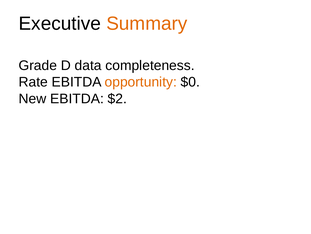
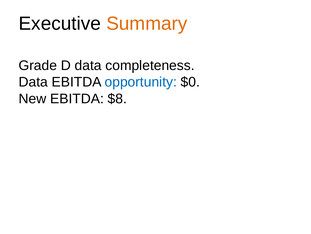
Rate at (33, 82): Rate -> Data
opportunity colour: orange -> blue
$2: $2 -> $8
